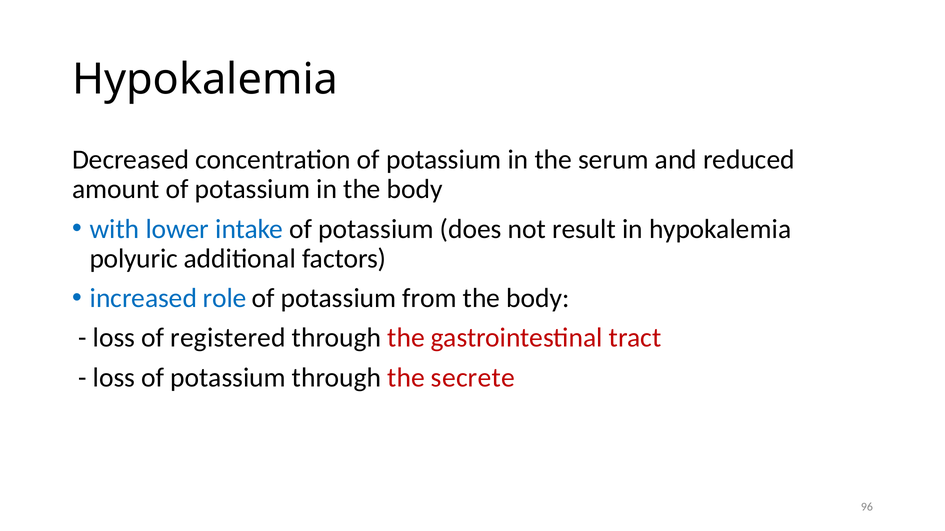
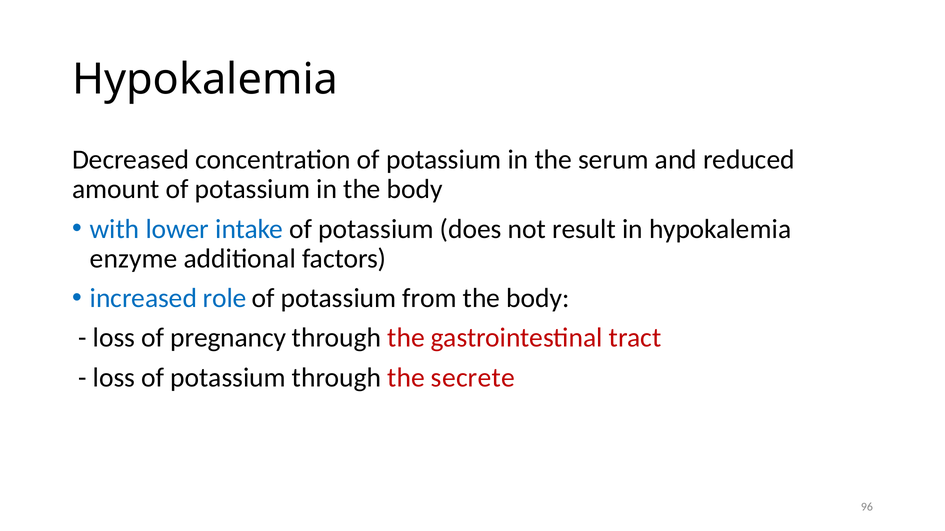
polyuric: polyuric -> enzyme
registered: registered -> pregnancy
